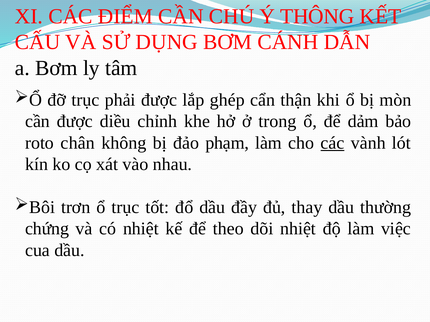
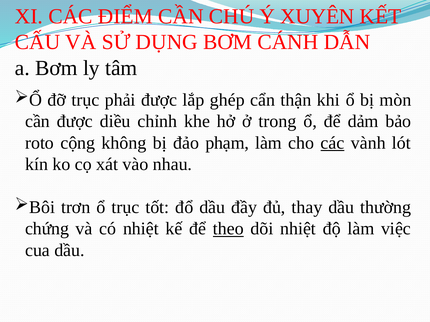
THÔNG: THÔNG -> XUYÊN
chân: chân -> cộng
theo underline: none -> present
